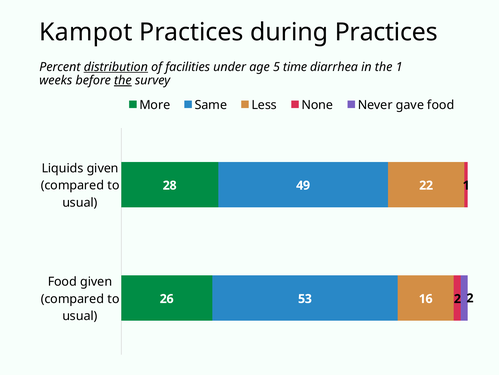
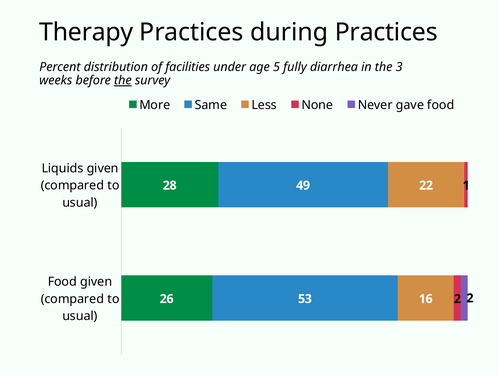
Kampot: Kampot -> Therapy
distribution underline: present -> none
time: time -> fully
the 1: 1 -> 3
